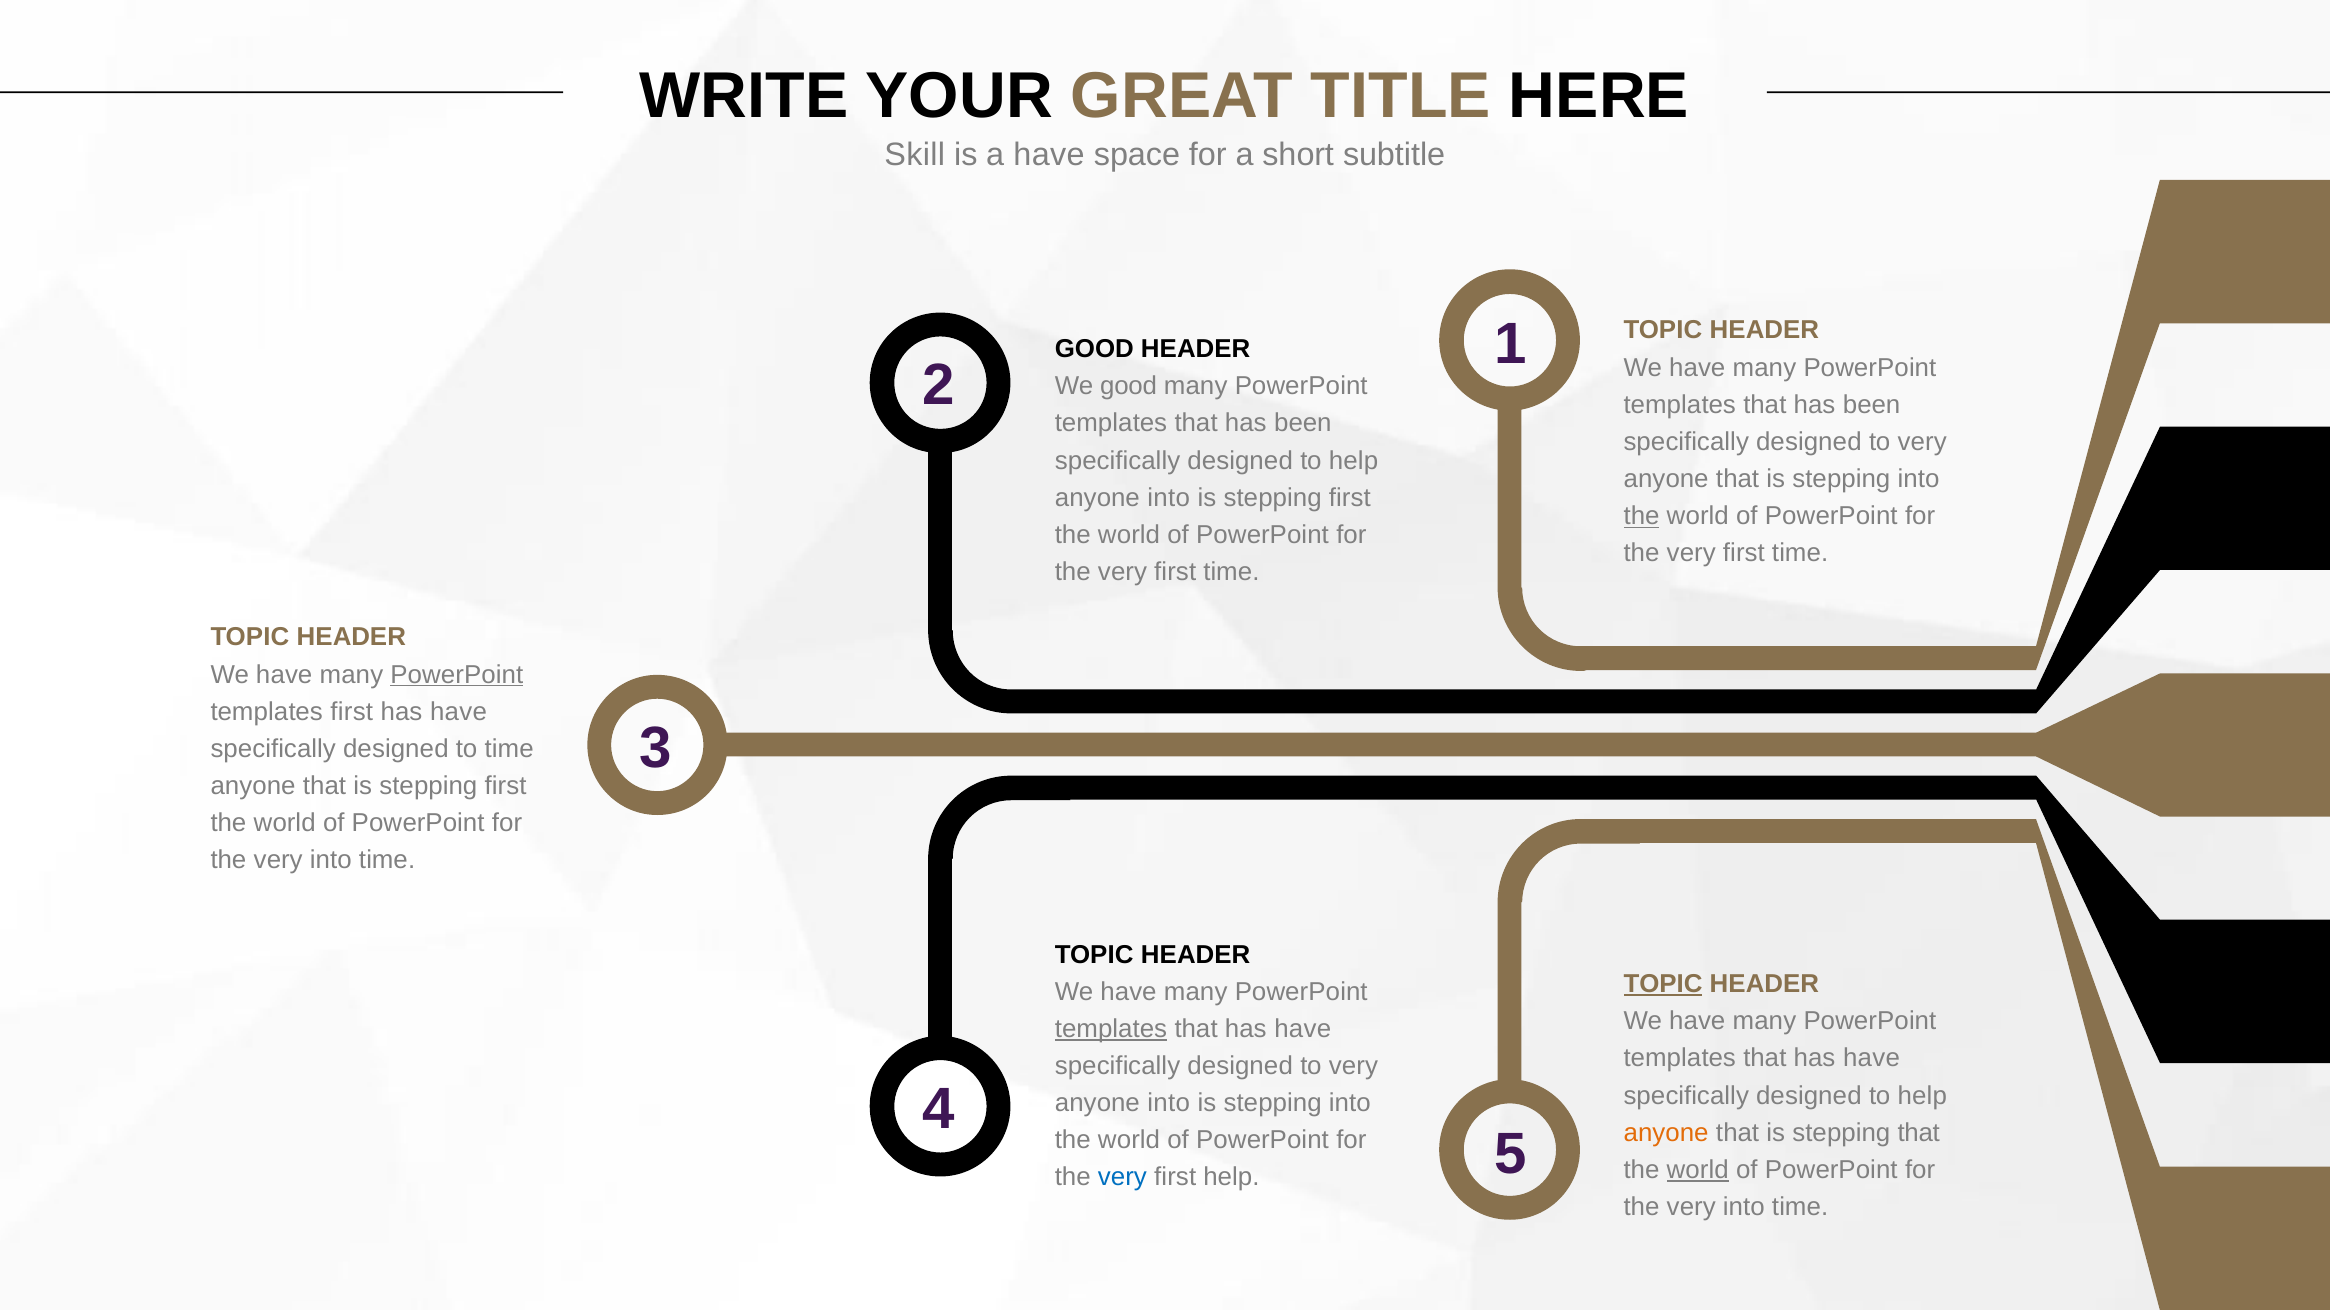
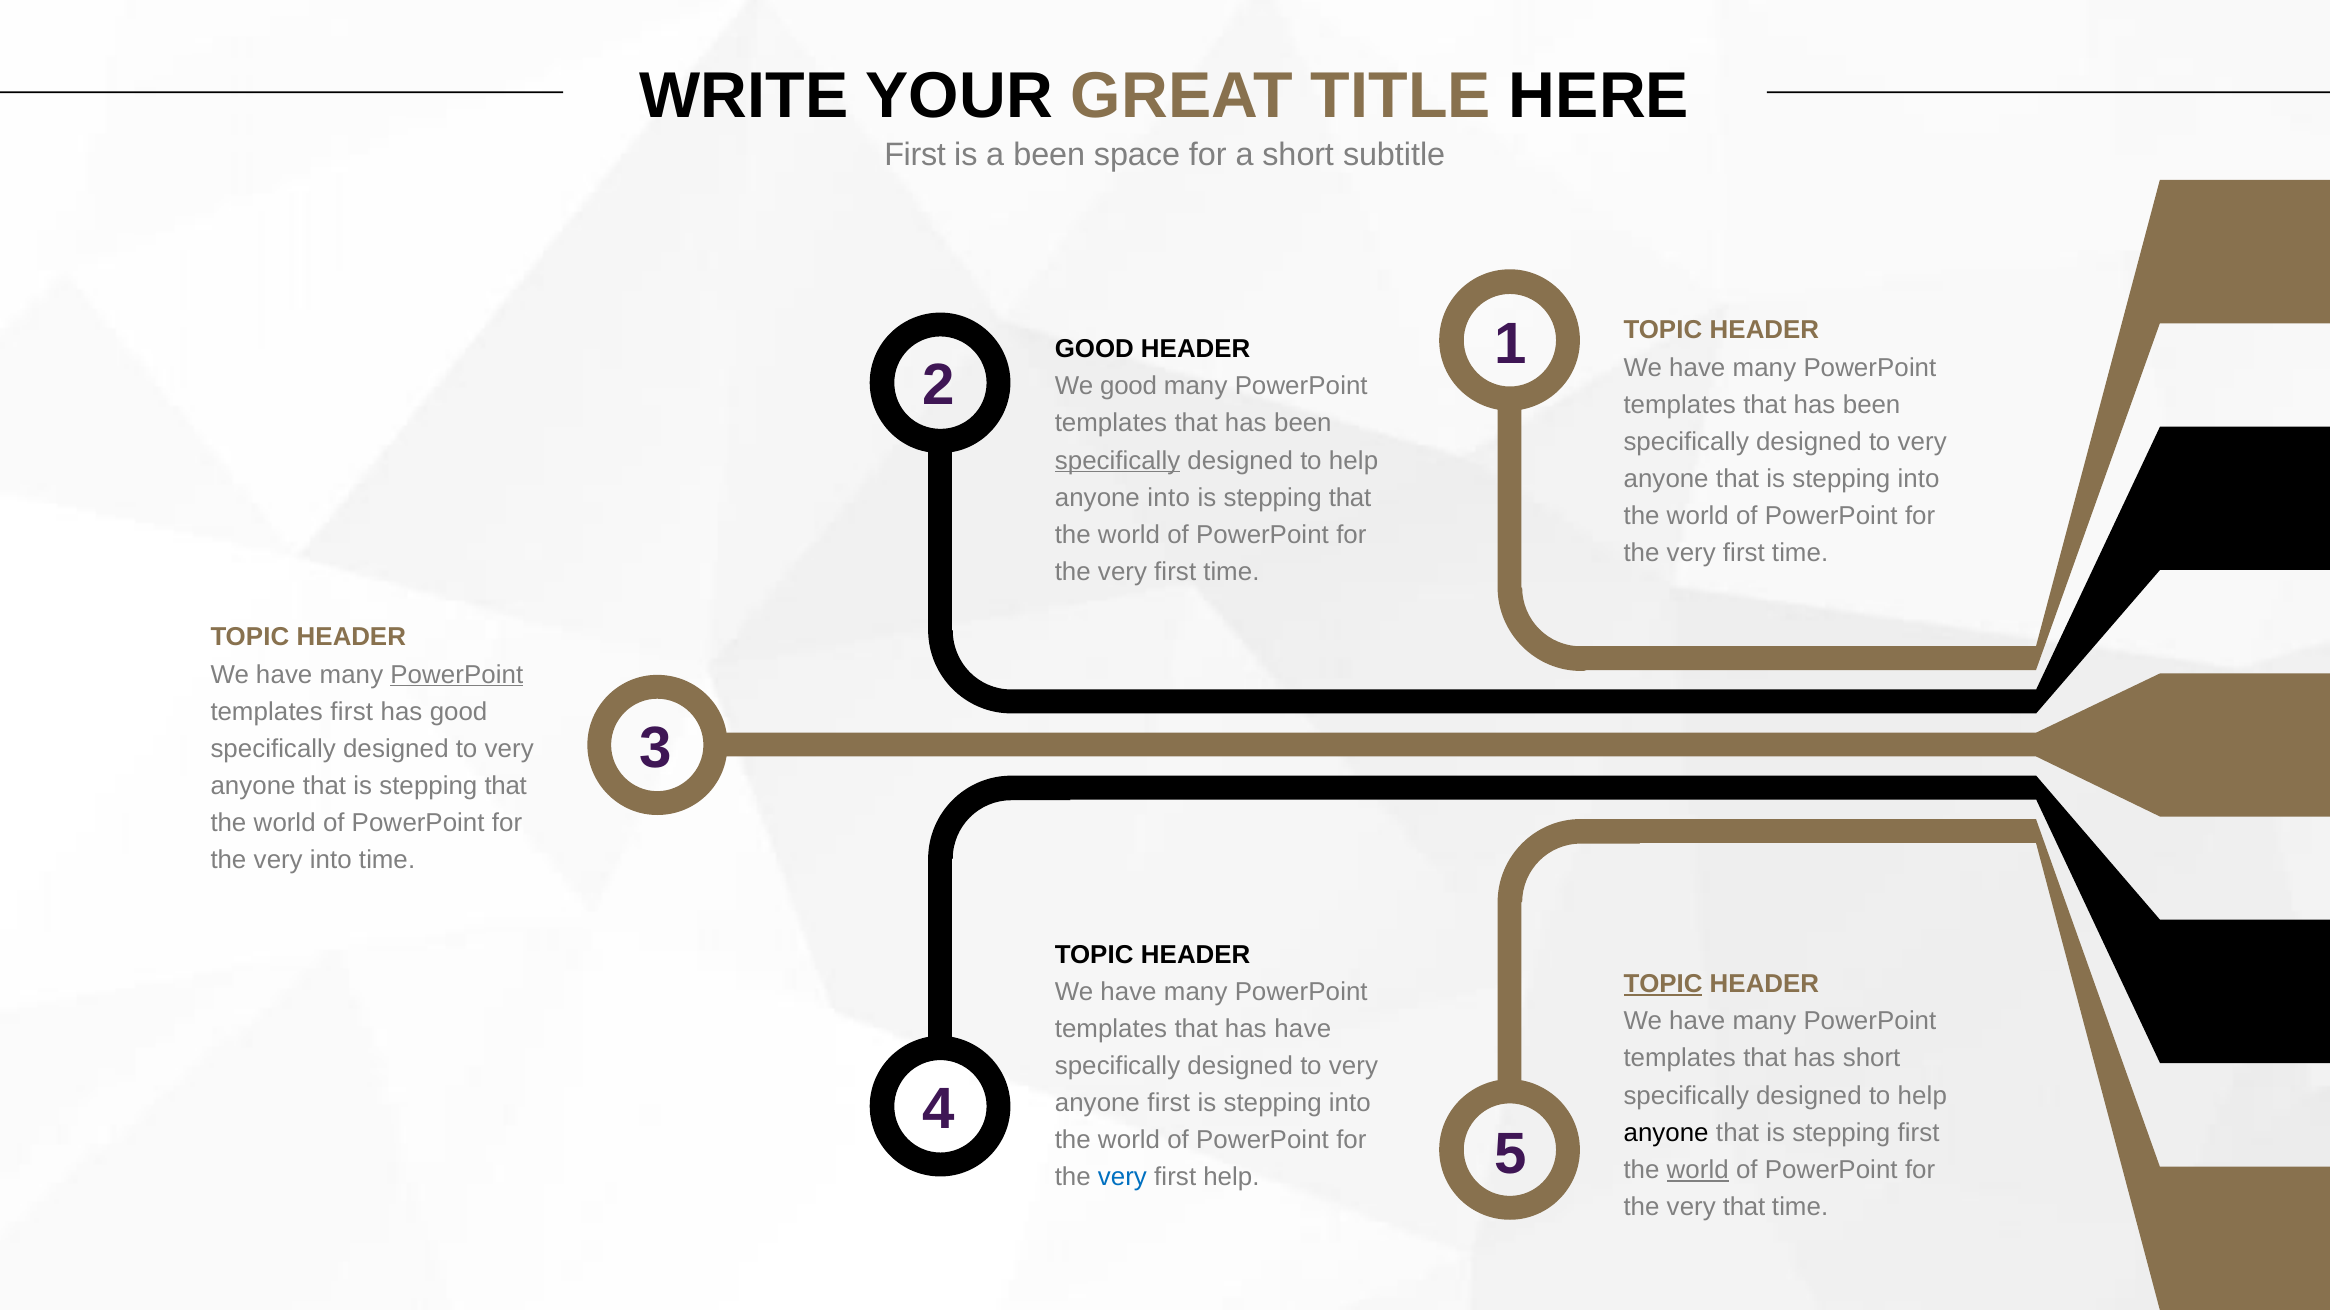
Skill at (915, 155): Skill -> First
a have: have -> been
specifically at (1118, 461) underline: none -> present
first at (1350, 498): first -> that
the at (1642, 516) underline: present -> none
have at (458, 712): have -> good
time at (509, 749): time -> very
that is stepping first: first -> that
templates at (1111, 1029) underline: present -> none
have at (1872, 1058): have -> short
into at (1169, 1103): into -> first
anyone at (1666, 1133) colour: orange -> black
stepping that: that -> first
into at (1744, 1207): into -> that
